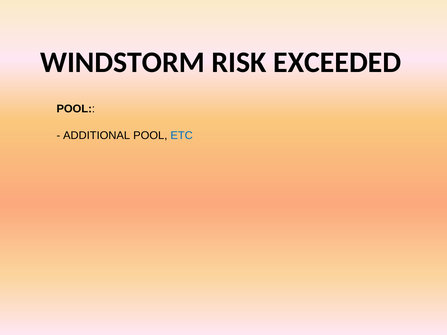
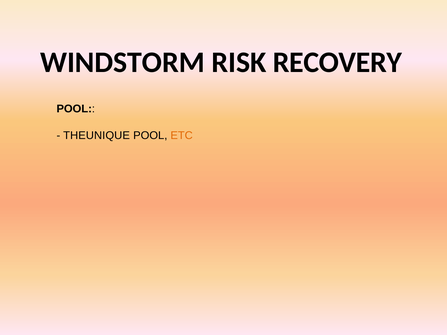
EXCEEDED: EXCEEDED -> RECOVERY
ADDITIONAL: ADDITIONAL -> THEUNIQUE
ETC colour: blue -> orange
